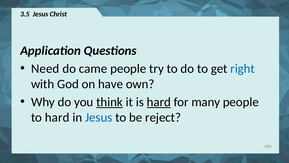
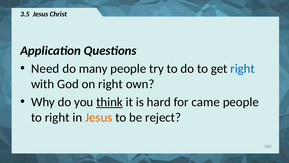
came: came -> many
on have: have -> right
hard at (159, 102) underline: present -> none
many: many -> came
to hard: hard -> right
Jesus at (99, 117) colour: blue -> orange
